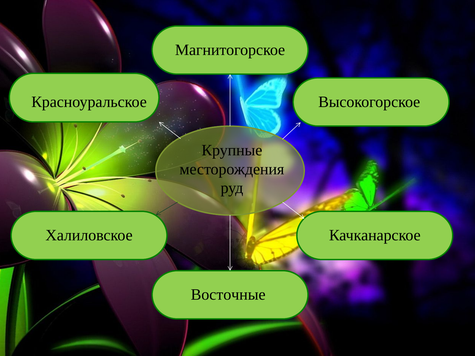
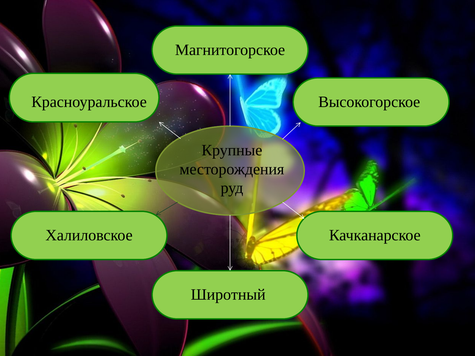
Восточные: Восточные -> Широтный
